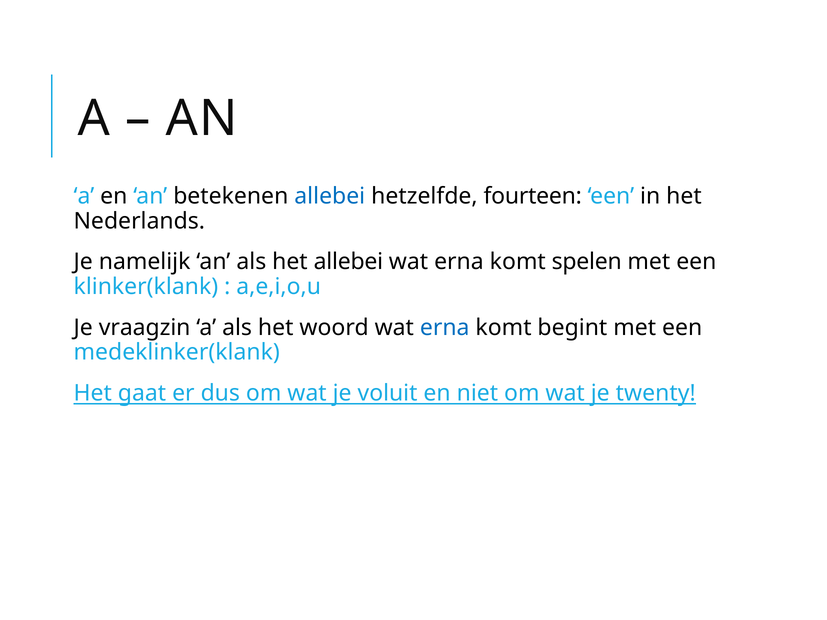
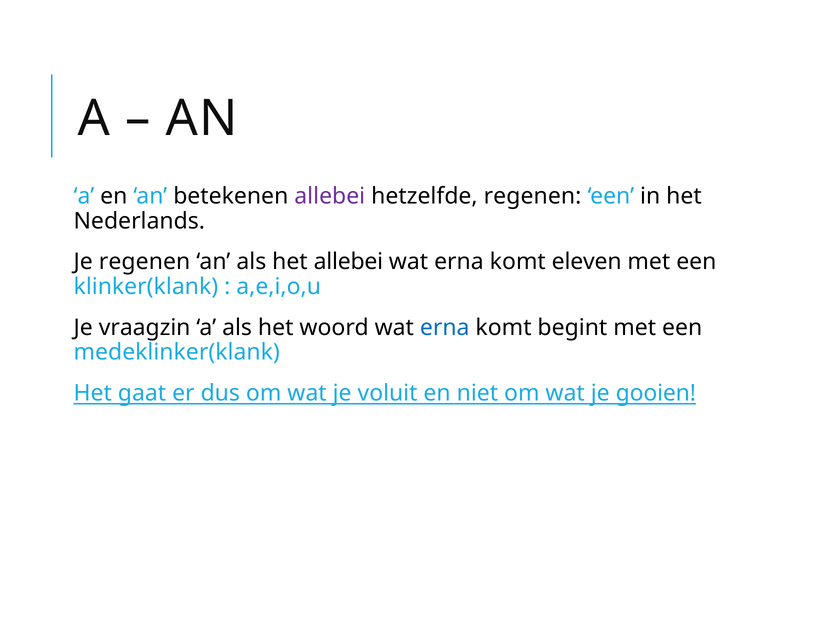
allebei at (330, 196) colour: blue -> purple
hetzelfde fourteen: fourteen -> regenen
Je namelijk: namelijk -> regenen
spelen: spelen -> eleven
twenty: twenty -> gooien
